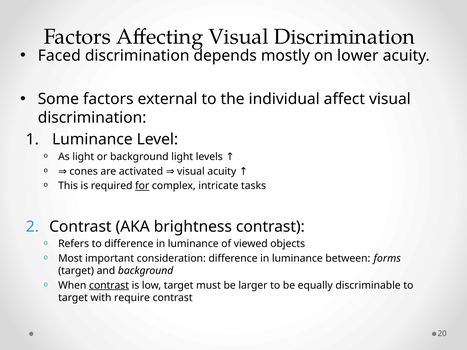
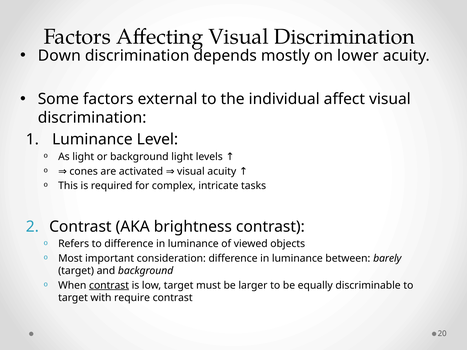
Faced: Faced -> Down
for underline: present -> none
forms: forms -> barely
